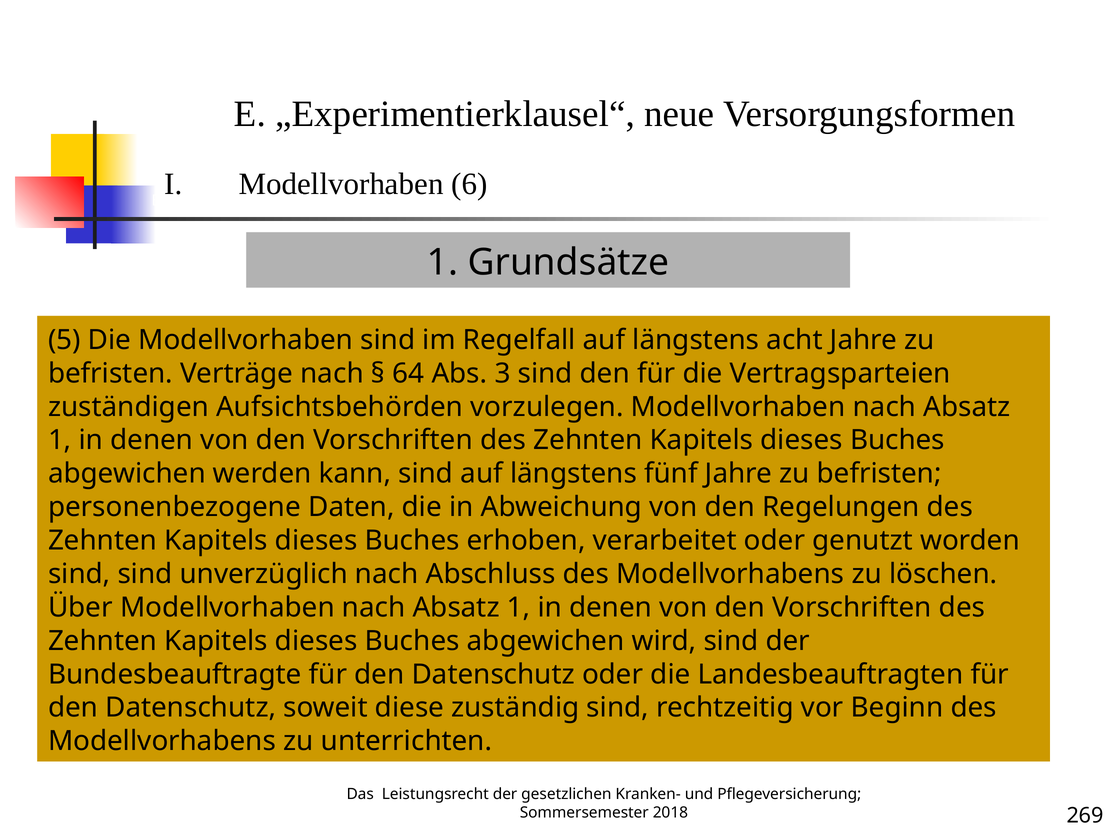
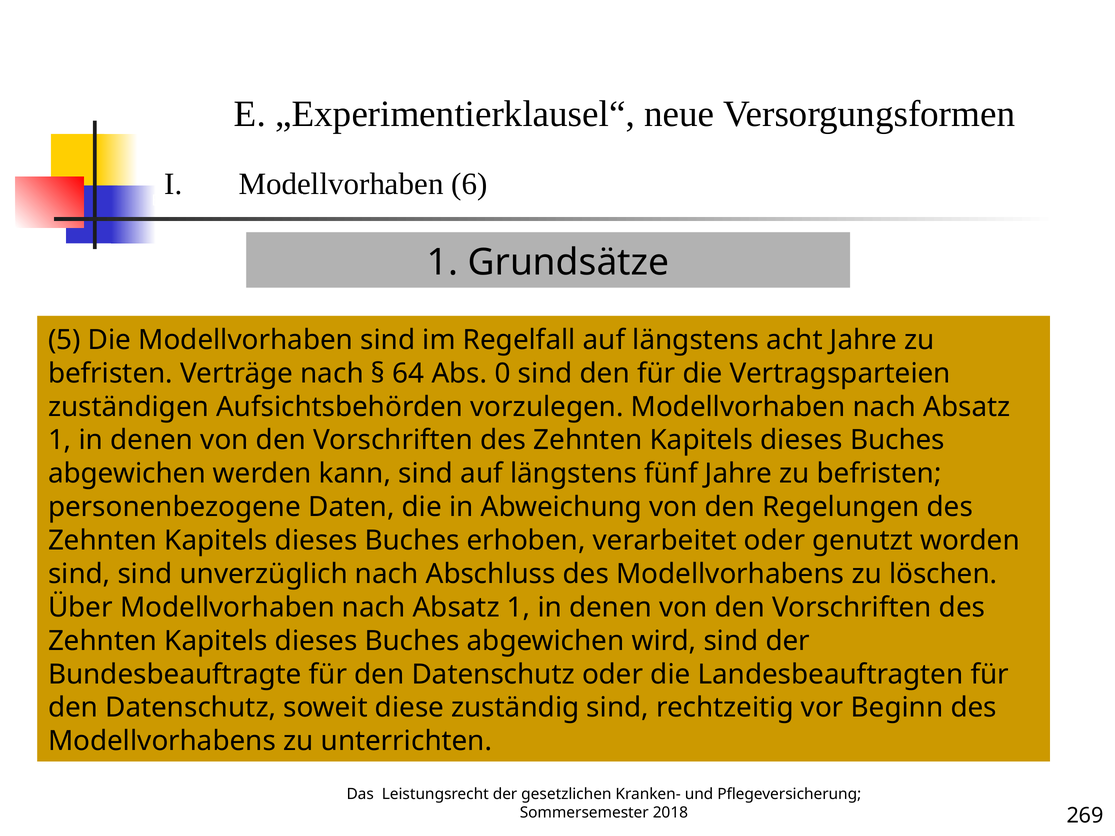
3: 3 -> 0
